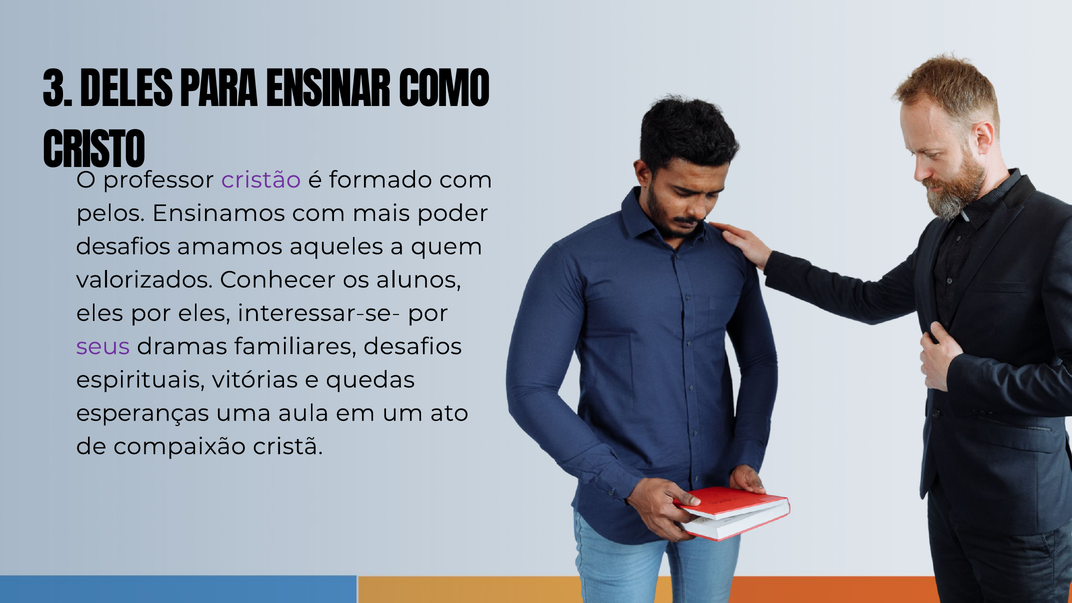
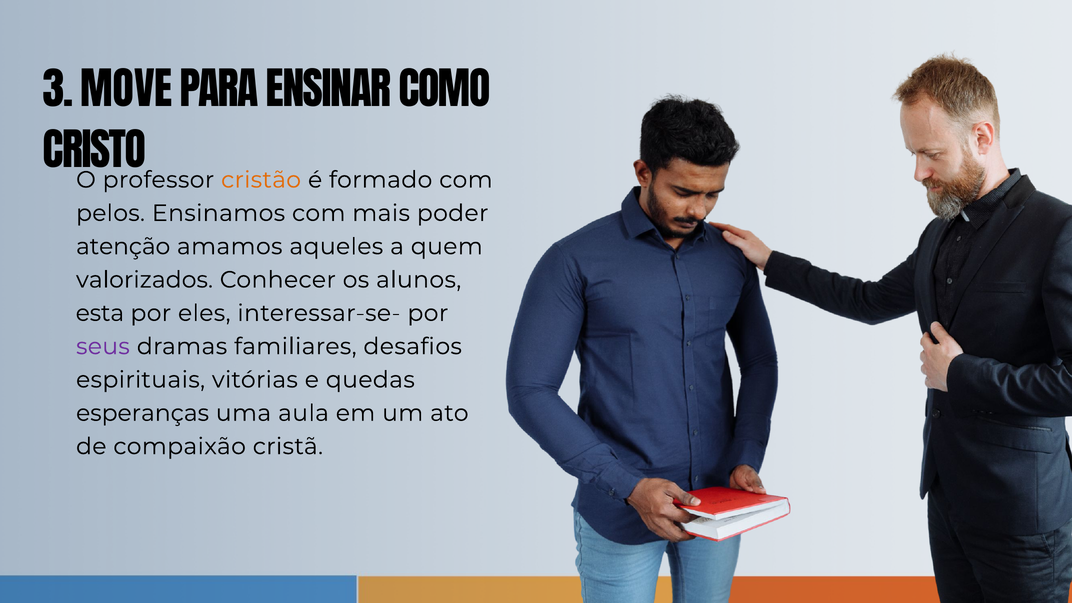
DELES: DELES -> MOVE
cristão colour: purple -> orange
desafios at (123, 246): desafios -> atenção
eles at (100, 313): eles -> esta
